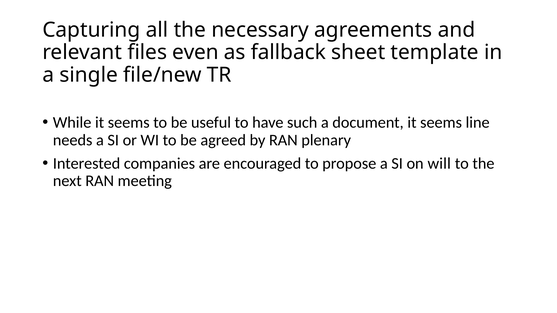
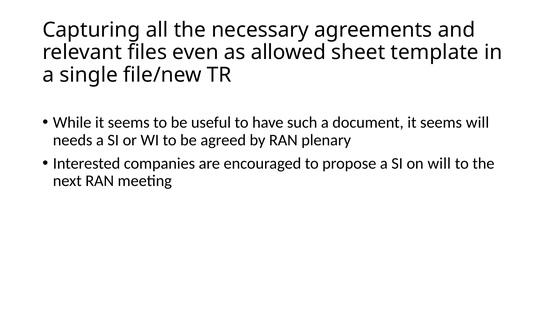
fallback: fallback -> allowed
seems line: line -> will
